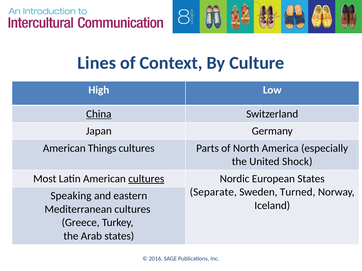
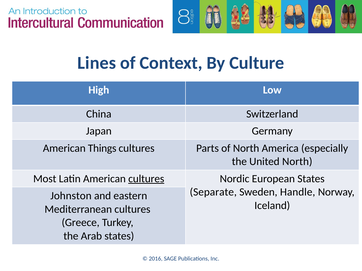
China underline: present -> none
United Shock: Shock -> North
Turned: Turned -> Handle
Speaking: Speaking -> Johnston
